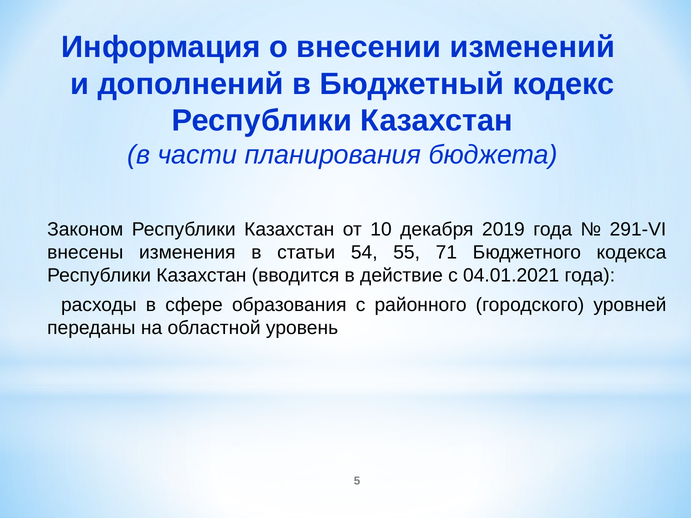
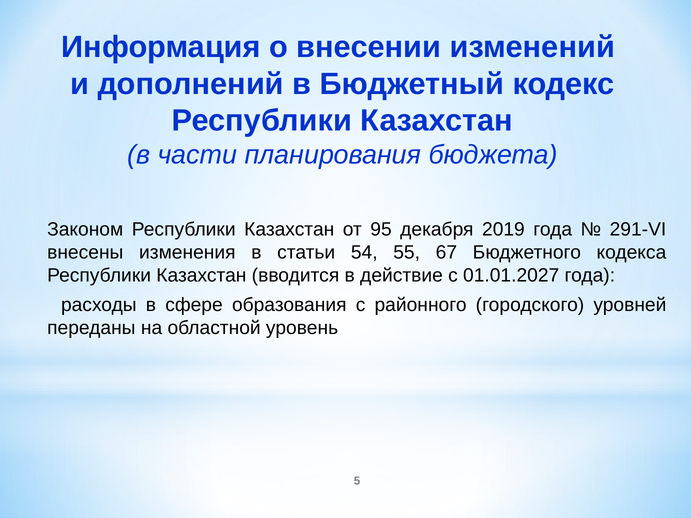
10: 10 -> 95
71: 71 -> 67
04.01.2021: 04.01.2021 -> 01.01.2027
